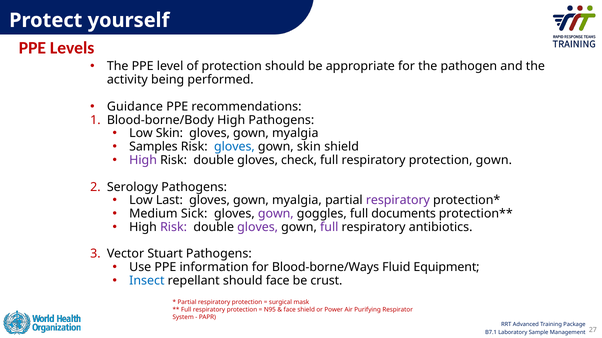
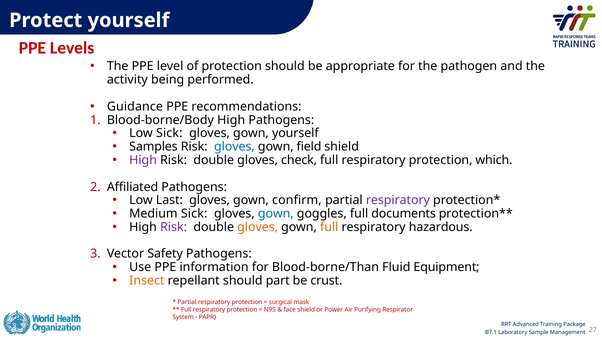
Low Skin: Skin -> Sick
myalgia at (295, 134): myalgia -> yourself
gown skin: skin -> field
protection gown: gown -> which
Serology: Serology -> Affiliated
myalgia at (297, 201): myalgia -> confirm
gown at (276, 214) colour: purple -> blue
gloves at (258, 228) colour: purple -> orange
full at (329, 228) colour: purple -> orange
antibiotics: antibiotics -> hazardous
Stuart: Stuart -> Safety
Blood-borne/Ways: Blood-borne/Ways -> Blood-borne/Than
Insect colour: blue -> orange
should face: face -> part
